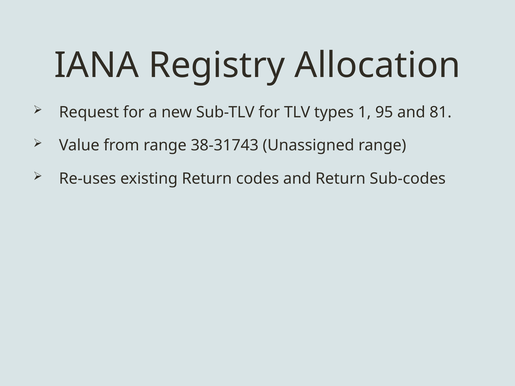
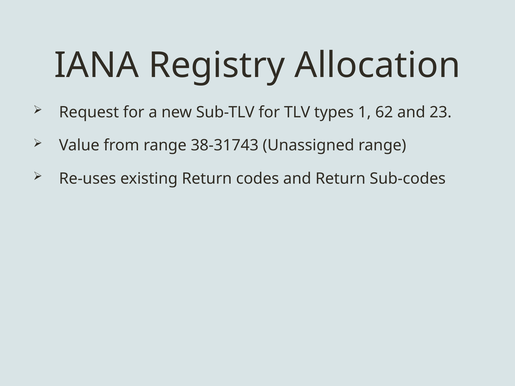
95: 95 -> 62
81: 81 -> 23
